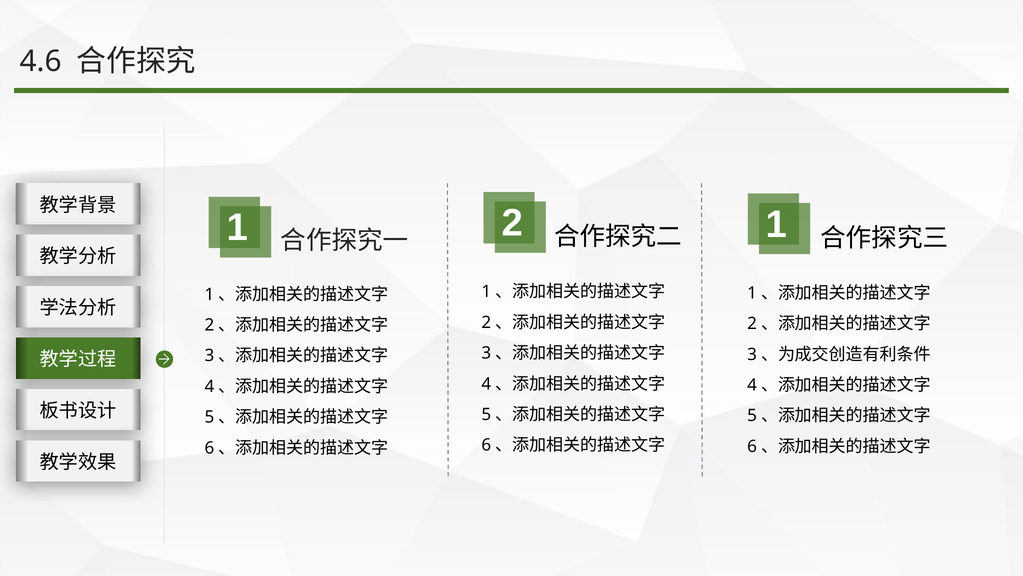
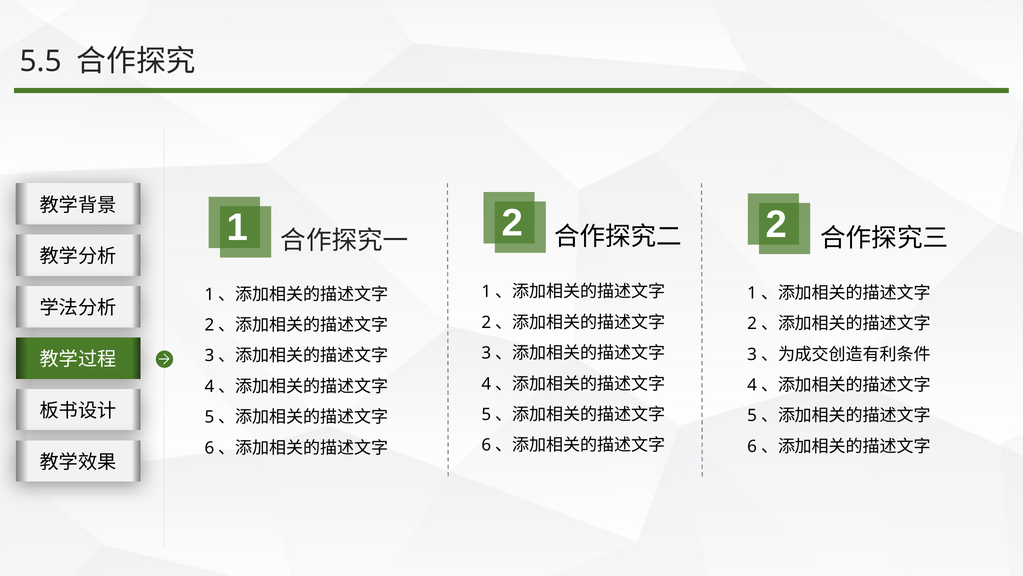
4.6: 4.6 -> 5.5
2 1: 1 -> 2
